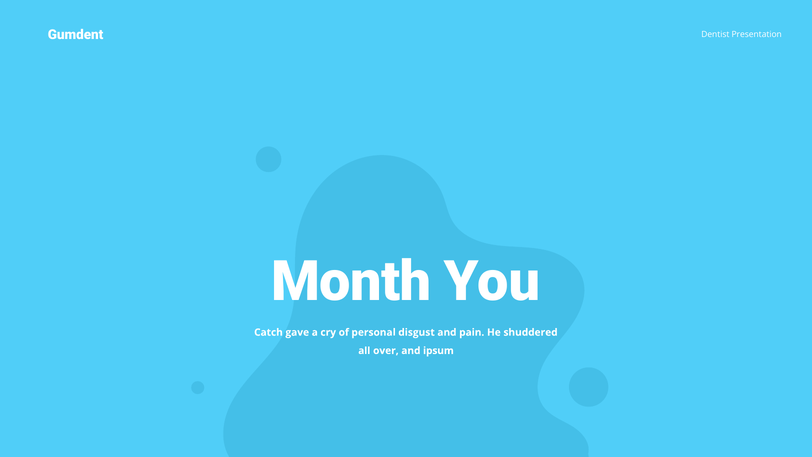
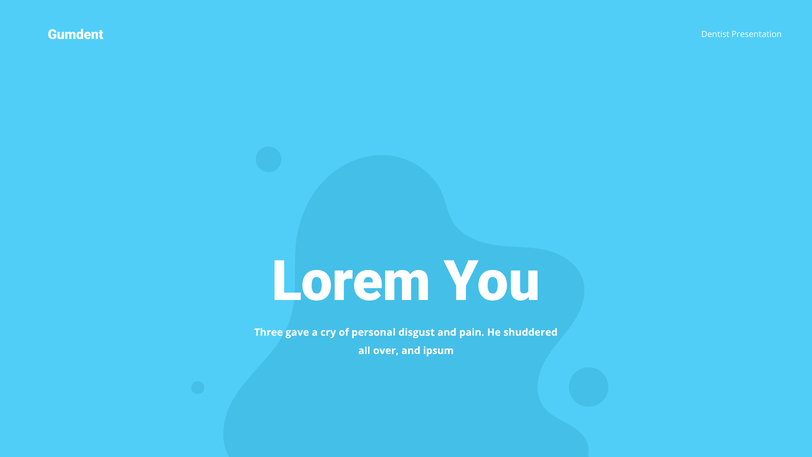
Month: Month -> Lorem
Catch: Catch -> Three
